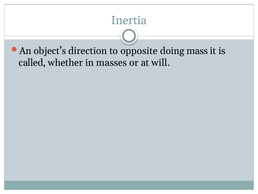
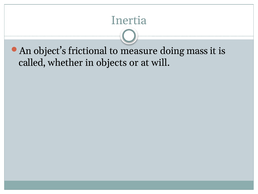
direction: direction -> frictional
opposite: opposite -> measure
masses: masses -> objects
